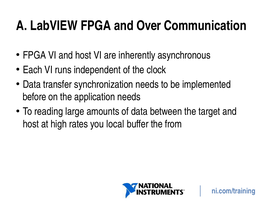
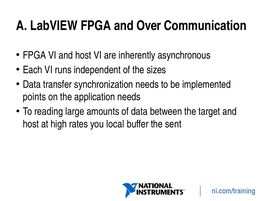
clock: clock -> sizes
before: before -> points
from: from -> sent
